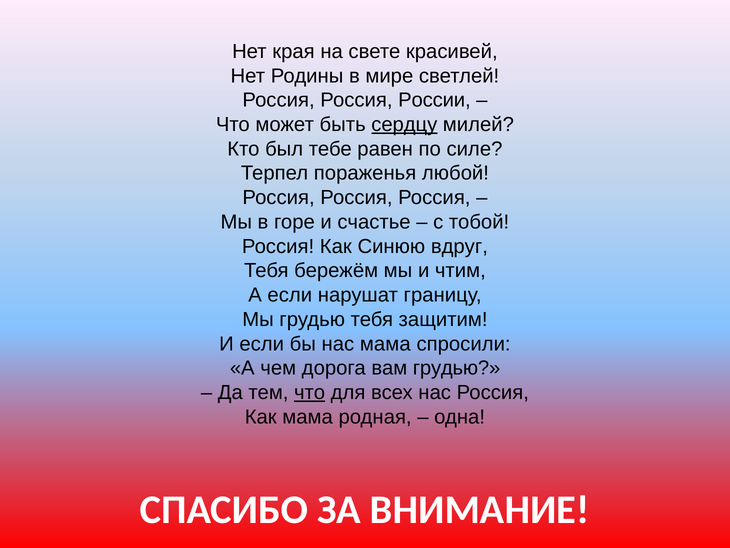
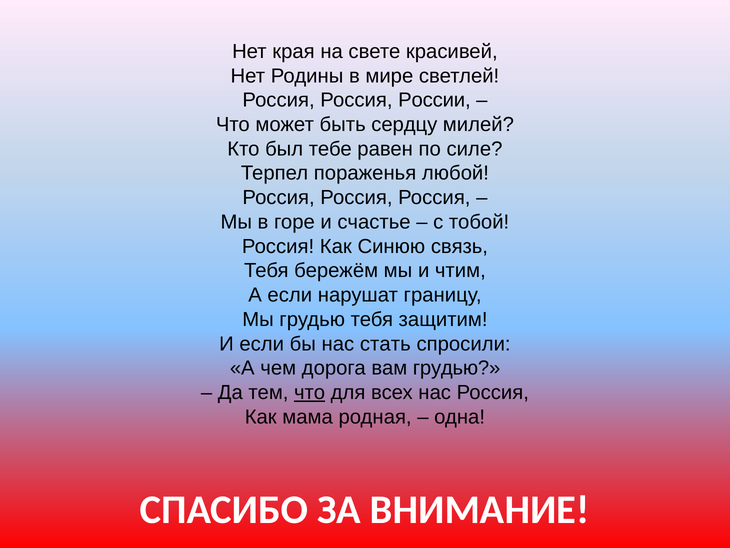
сердцу underline: present -> none
вдруг: вдруг -> связь
нас мама: мама -> стать
